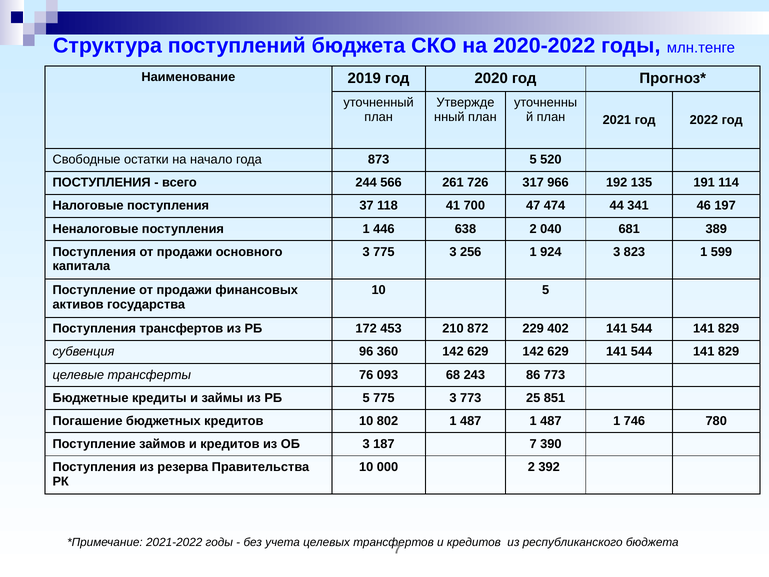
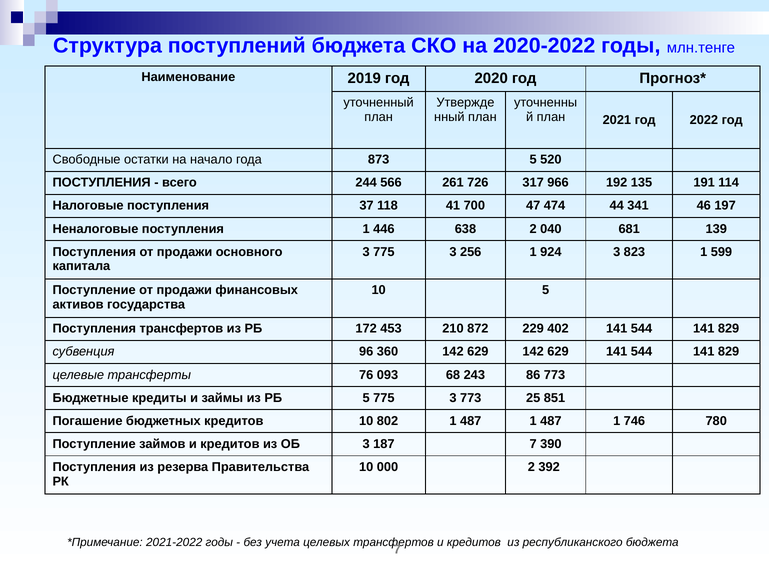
389: 389 -> 139
